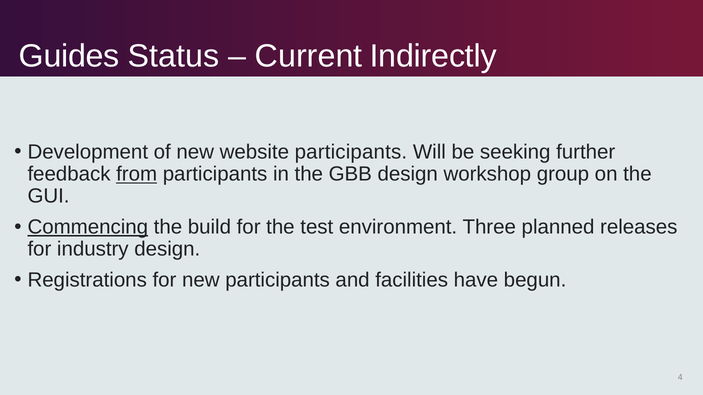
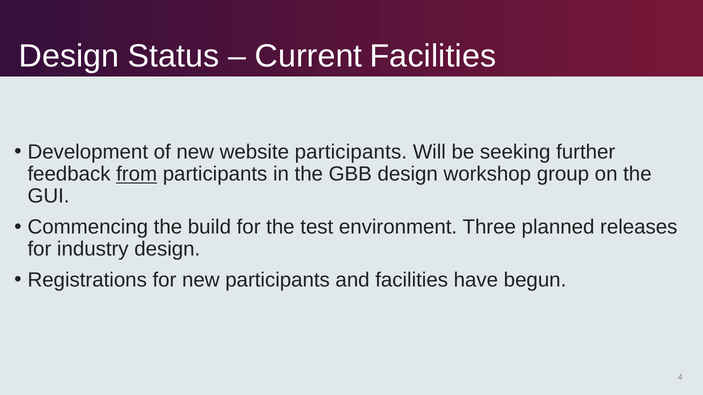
Guides at (69, 56): Guides -> Design
Current Indirectly: Indirectly -> Facilities
Commencing underline: present -> none
